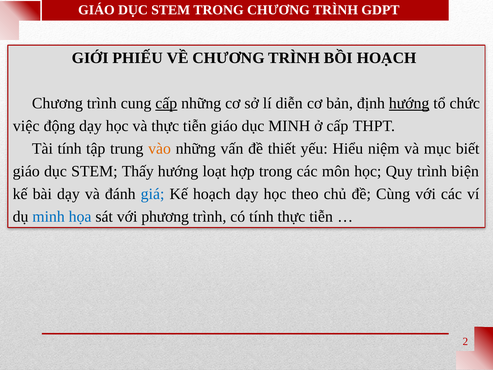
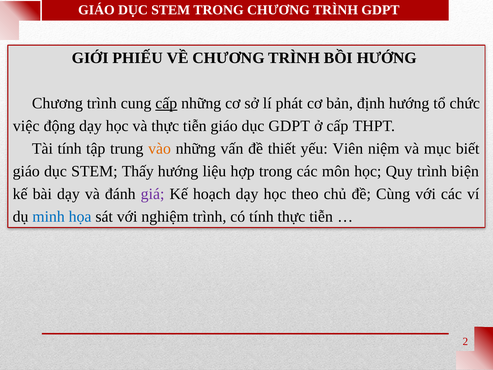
BỒI HOẠCH: HOẠCH -> HƯỚNG
diễn: diễn -> phát
hướng at (409, 103) underline: present -> none
dục MINH: MINH -> GDPT
Hiểu: Hiểu -> Viên
loạt: loạt -> liệu
giá colour: blue -> purple
phương: phương -> nghiệm
